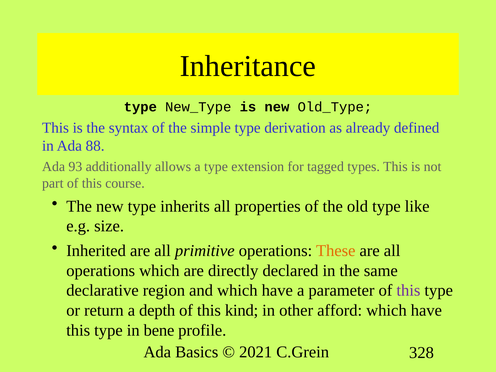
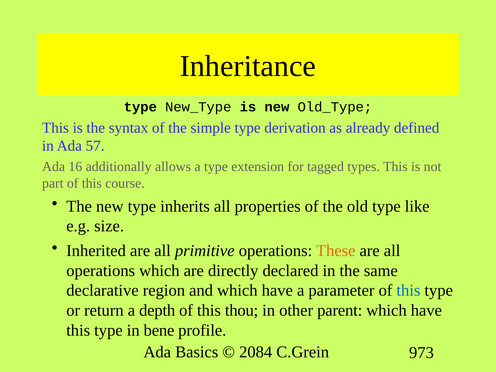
88: 88 -> 57
93: 93 -> 16
this at (408, 291) colour: purple -> blue
kind: kind -> thou
afford: afford -> parent
2021: 2021 -> 2084
328: 328 -> 973
